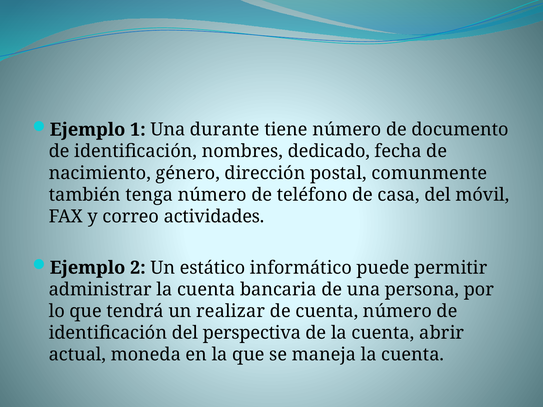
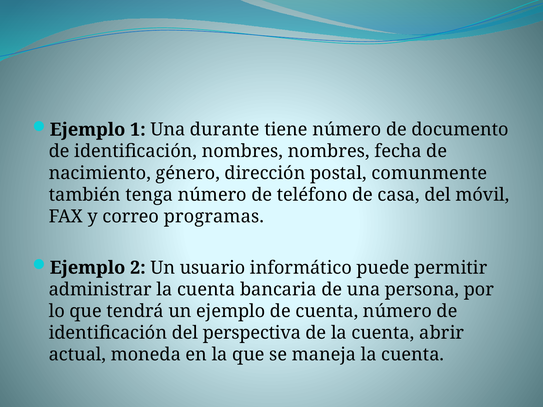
nombres dedicado: dedicado -> nombres
actividades: actividades -> programas
estático: estático -> usuario
un realizar: realizar -> ejemplo
